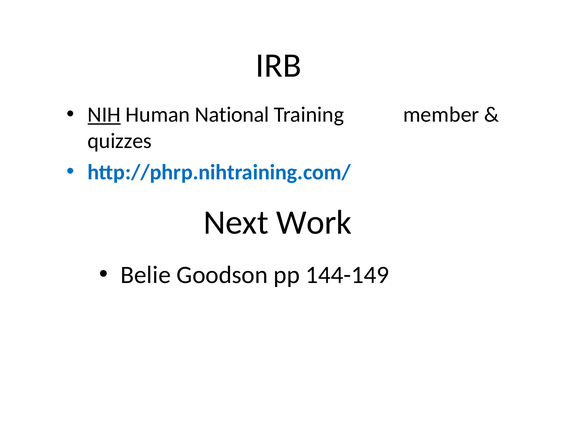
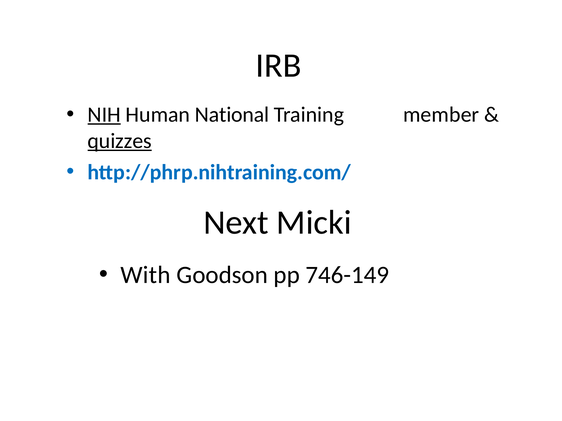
quizzes underline: none -> present
Work: Work -> Micki
Belie: Belie -> With
144-149: 144-149 -> 746-149
